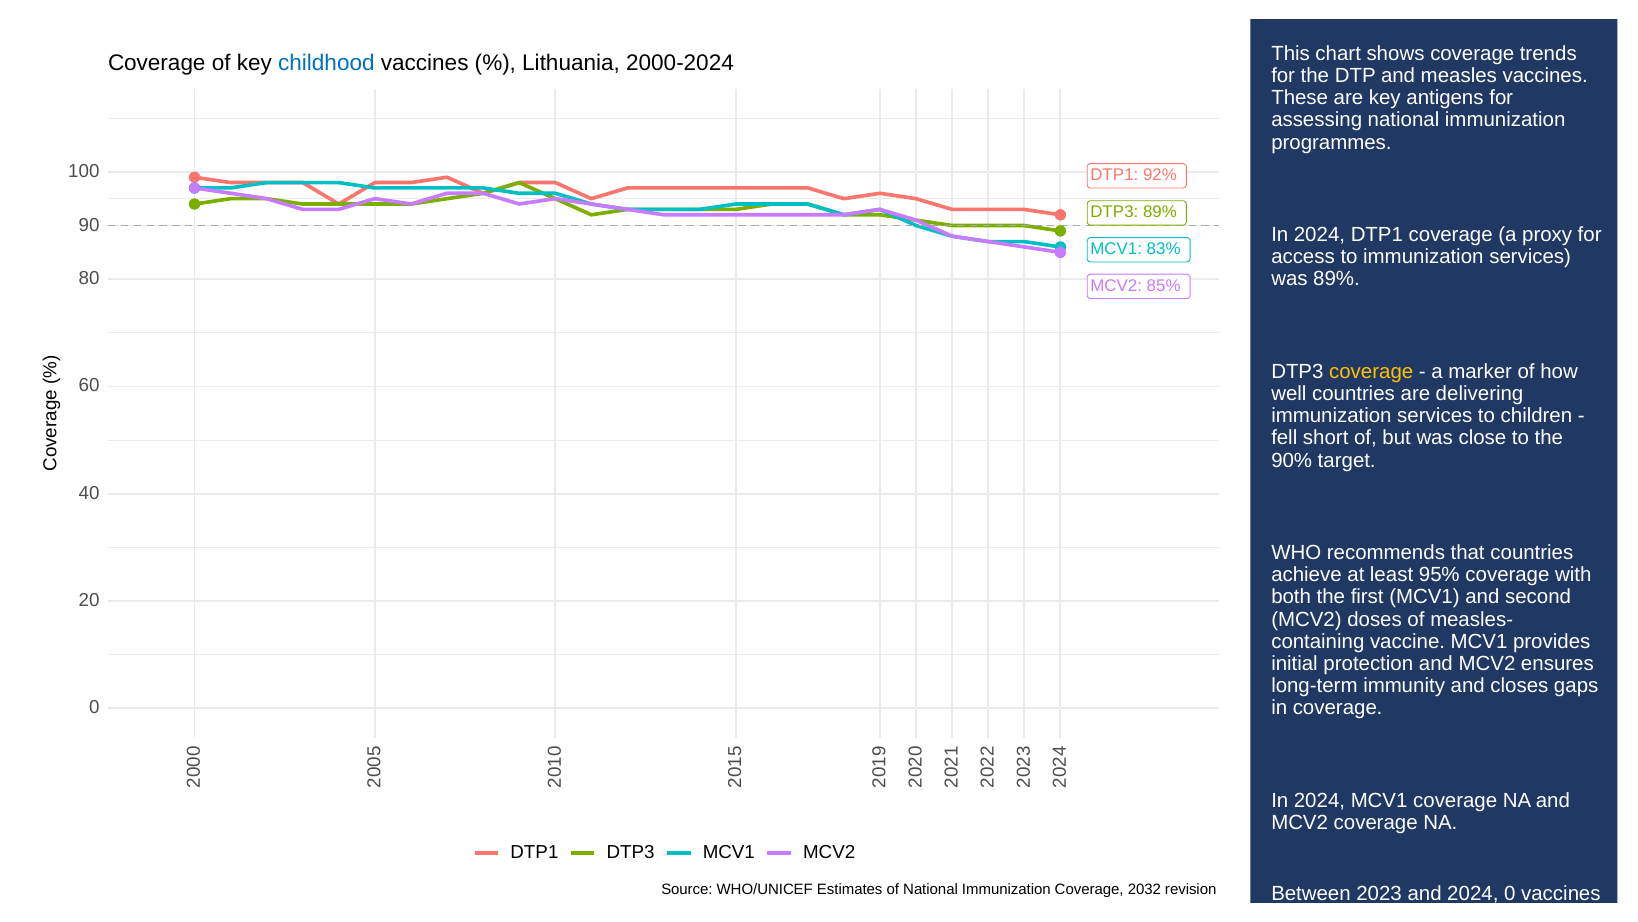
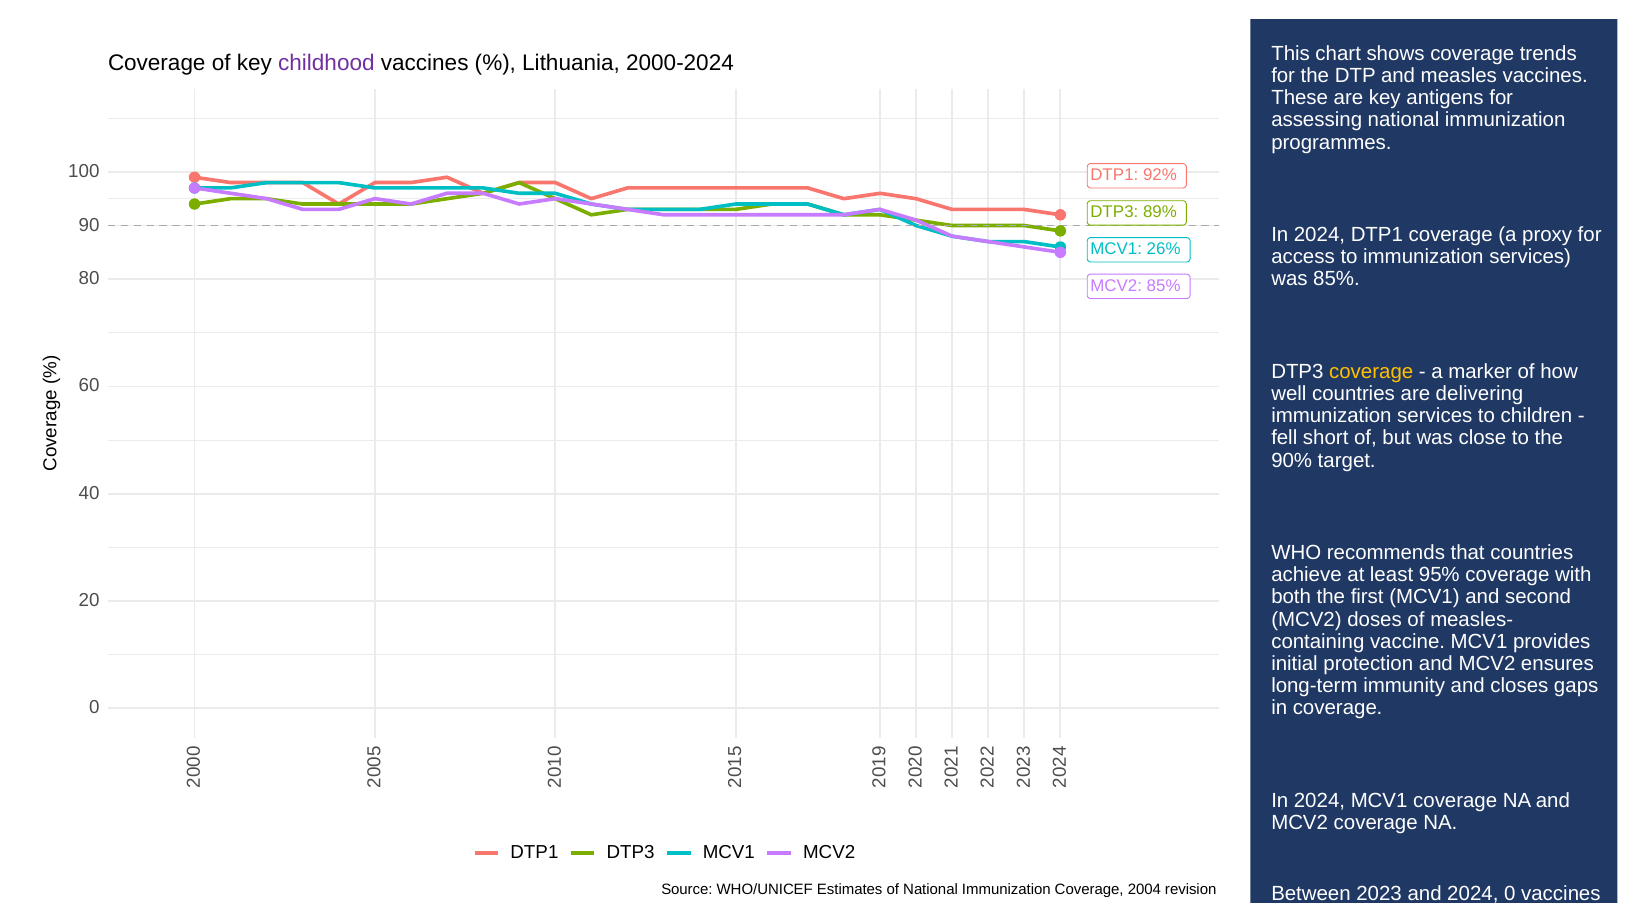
childhood colour: blue -> purple
83%: 83% -> 26%
was 89%: 89% -> 85%
2032: 2032 -> 2004
